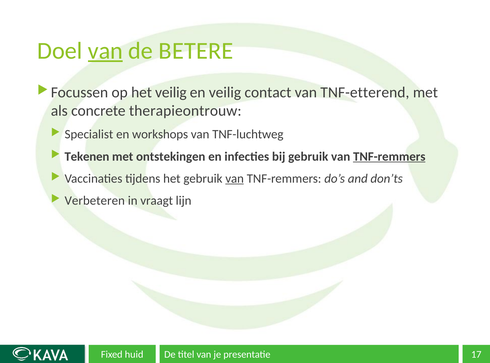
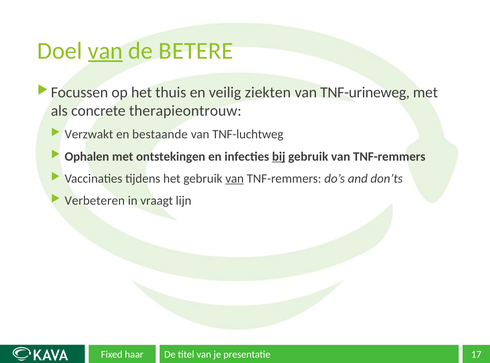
het veilig: veilig -> thuis
contact: contact -> ziekten
TNF-etterend: TNF-etterend -> TNF-urineweg
Specialist: Specialist -> Verzwakt
workshops: workshops -> bestaande
Tekenen: Tekenen -> Ophalen
bij underline: none -> present
TNF-remmers at (389, 156) underline: present -> none
huid: huid -> haar
